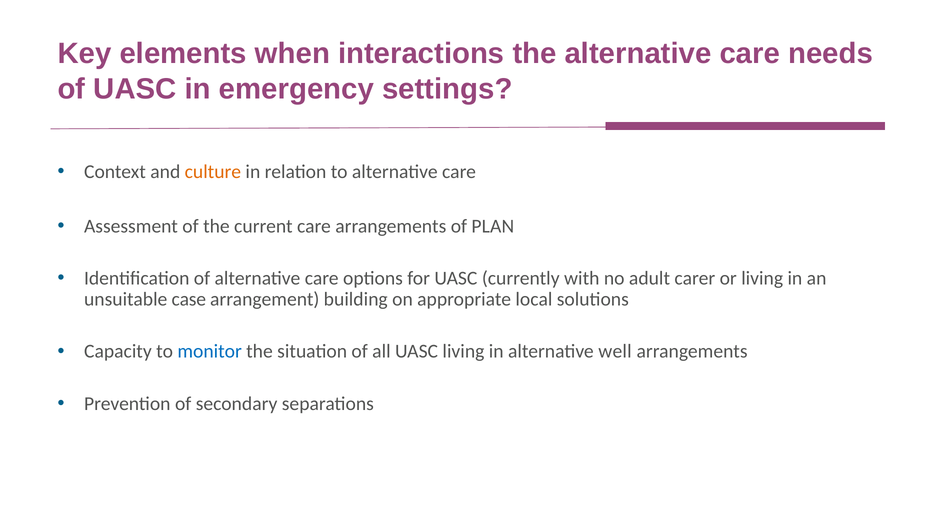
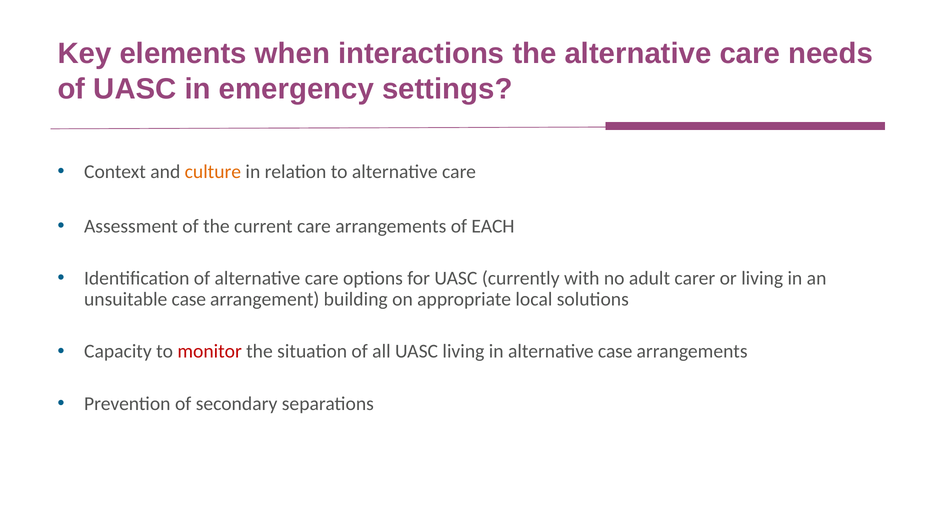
PLAN: PLAN -> EACH
monitor colour: blue -> red
alternative well: well -> case
